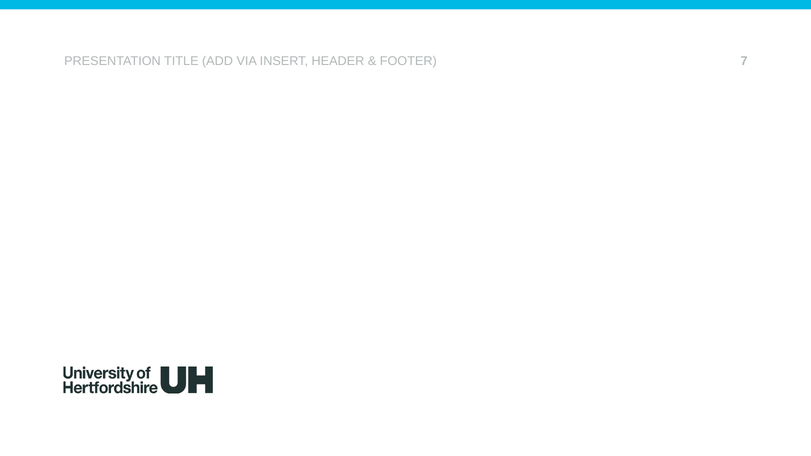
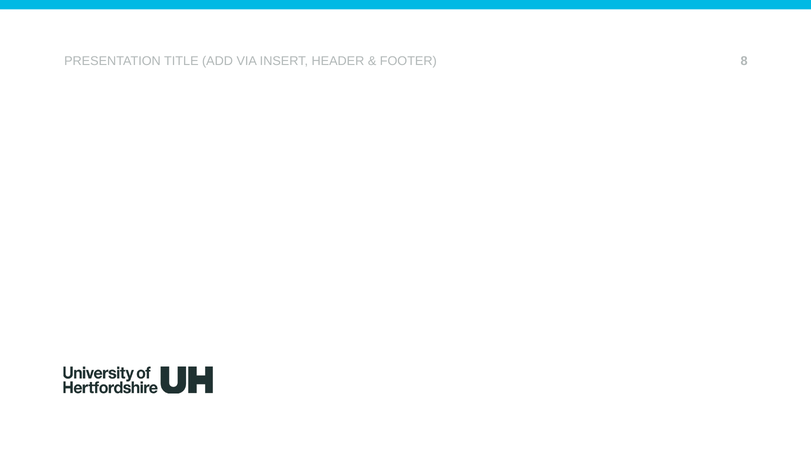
7: 7 -> 8
